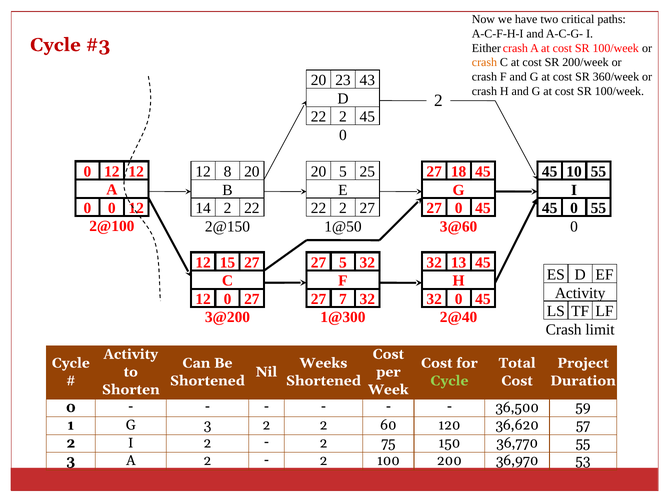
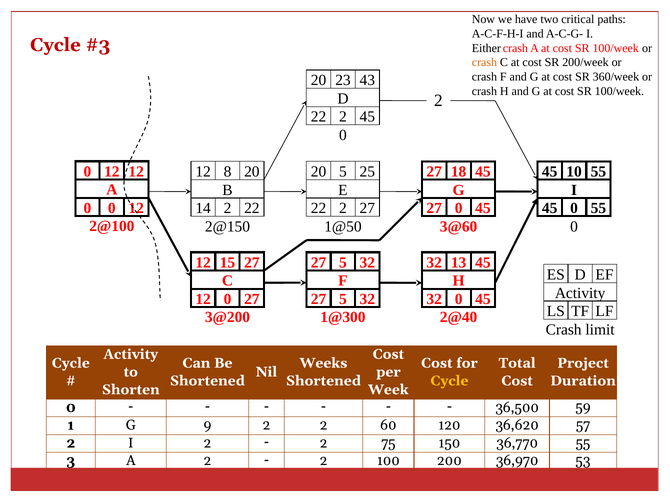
7 at (343, 299): 7 -> 5
Cycle at (449, 381) colour: light green -> yellow
G 3: 3 -> 9
